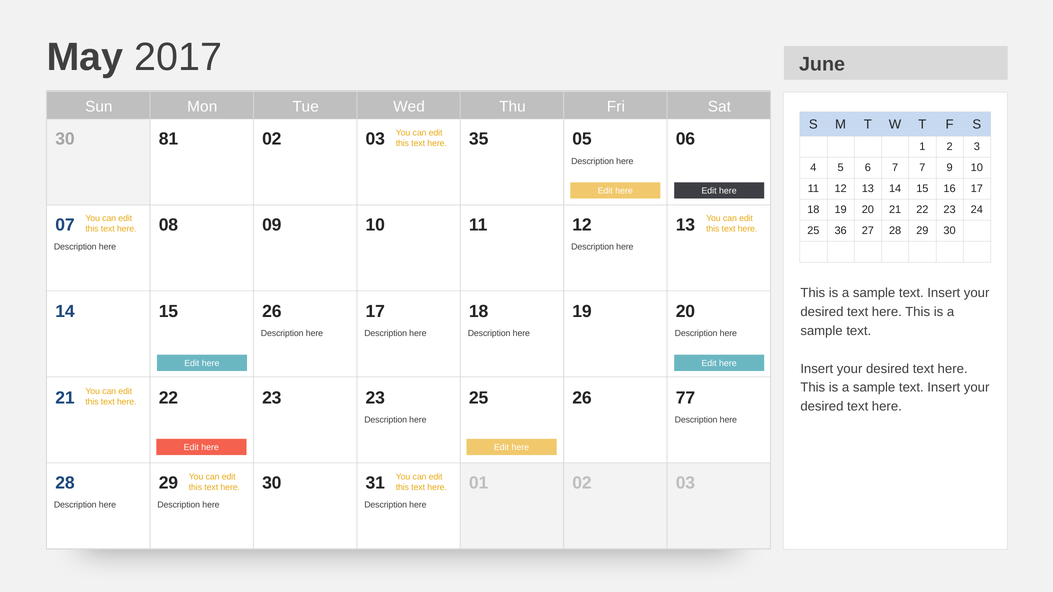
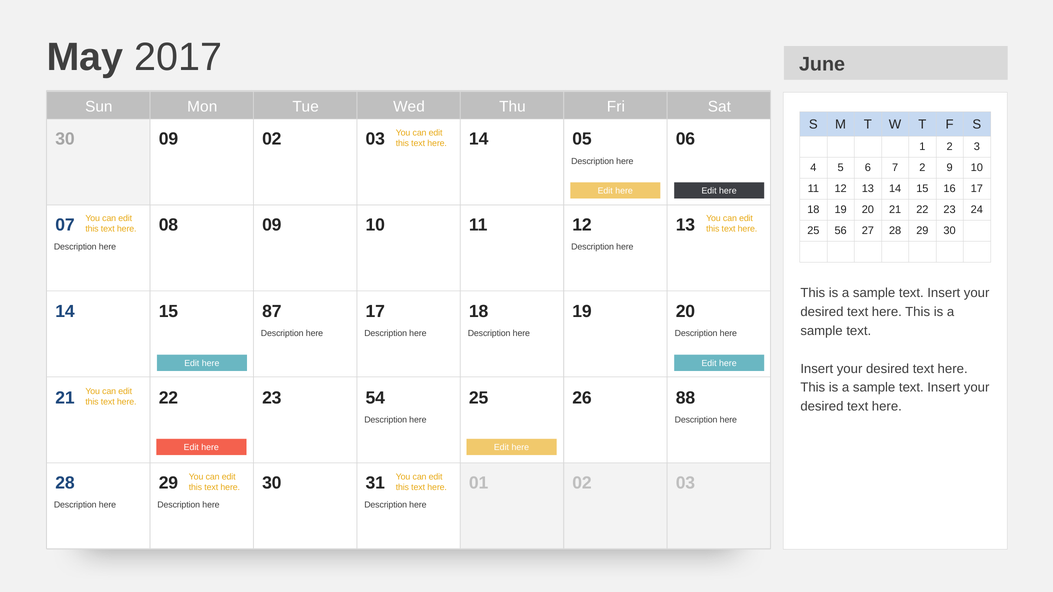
30 81: 81 -> 09
03 35: 35 -> 14
7 7: 7 -> 2
36: 36 -> 56
15 26: 26 -> 87
77: 77 -> 88
23 23: 23 -> 54
